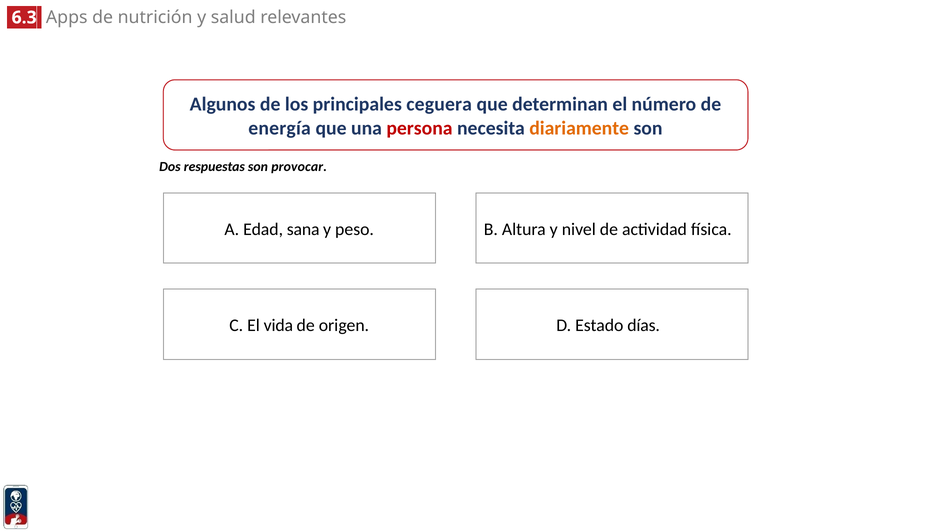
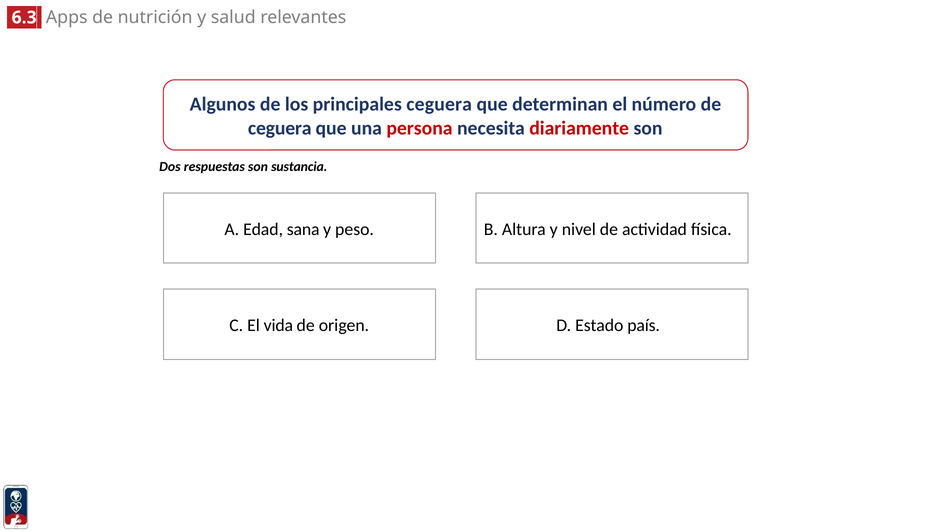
energía at (280, 128): energía -> ceguera
diariamente colour: orange -> red
provocar: provocar -> sustancia
días: días -> país
